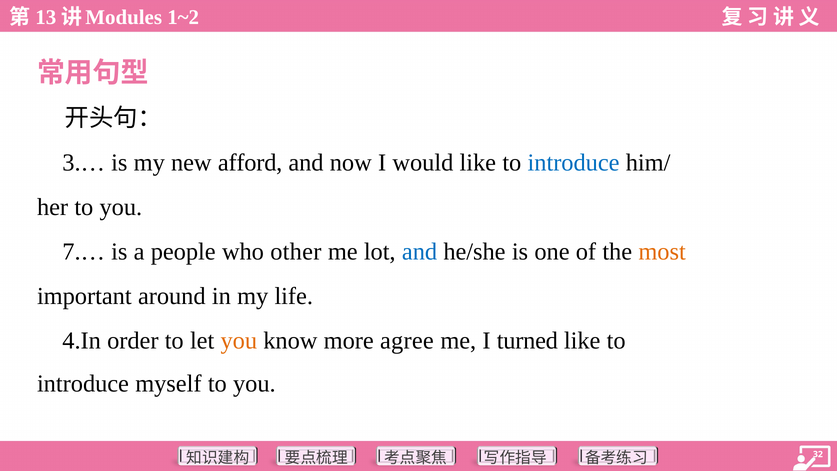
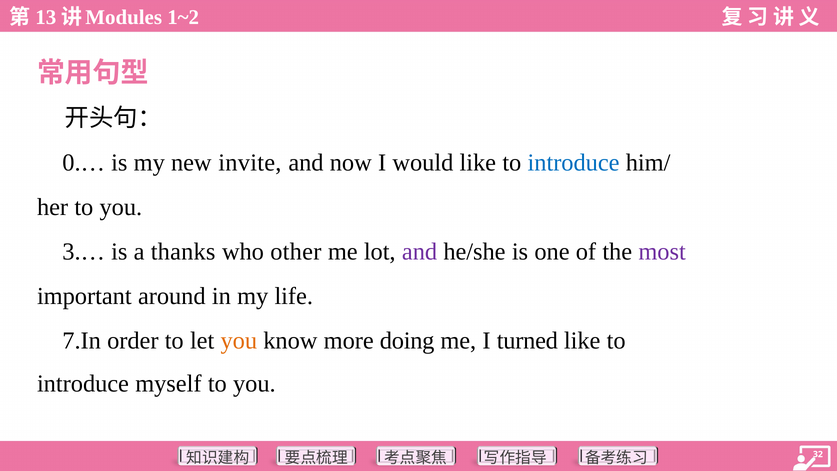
3.…: 3.… -> 0.…
afford: afford -> invite
7.…: 7.… -> 3.…
people: people -> thanks
and at (420, 252) colour: blue -> purple
most colour: orange -> purple
4.In: 4.In -> 7.In
agree: agree -> doing
